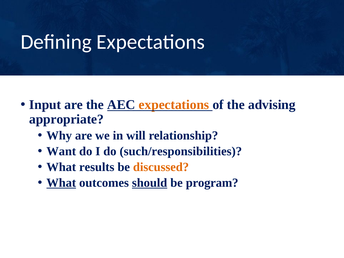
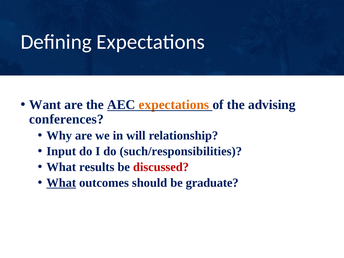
Input: Input -> Want
appropriate: appropriate -> conferences
Want: Want -> Input
discussed colour: orange -> red
should underline: present -> none
program: program -> graduate
